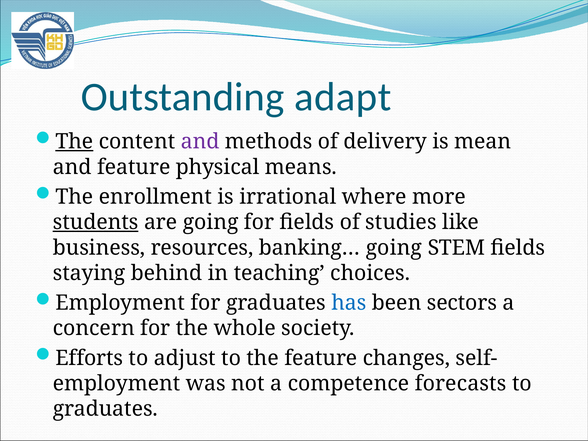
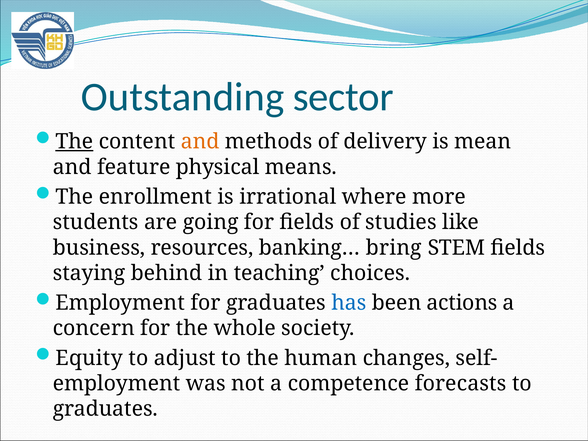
adapt: adapt -> sector
and at (200, 142) colour: purple -> orange
students underline: present -> none
banking… going: going -> bring
sectors: sectors -> actions
Efforts: Efforts -> Equity
the feature: feature -> human
